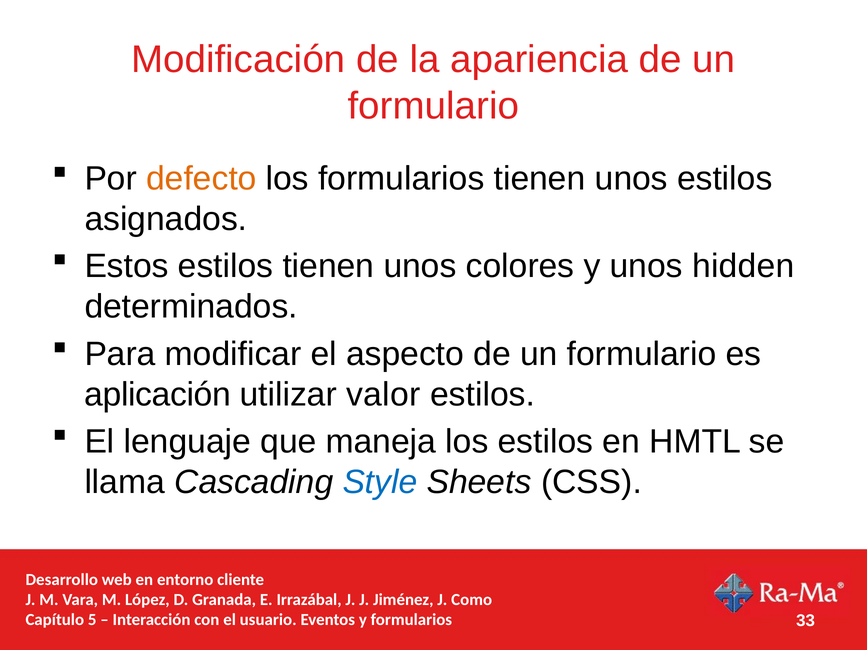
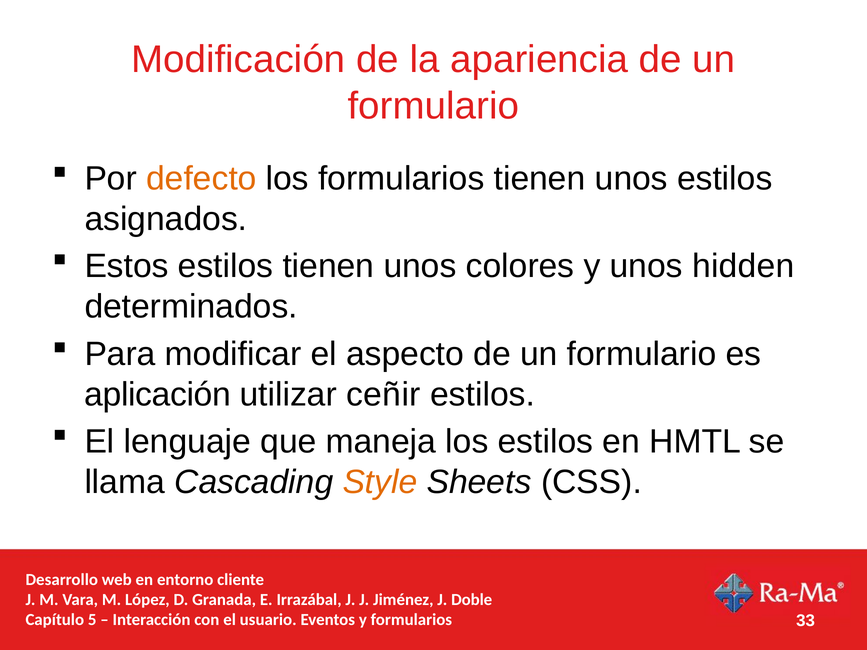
valor: valor -> ceñir
Style colour: blue -> orange
Como: Como -> Doble
